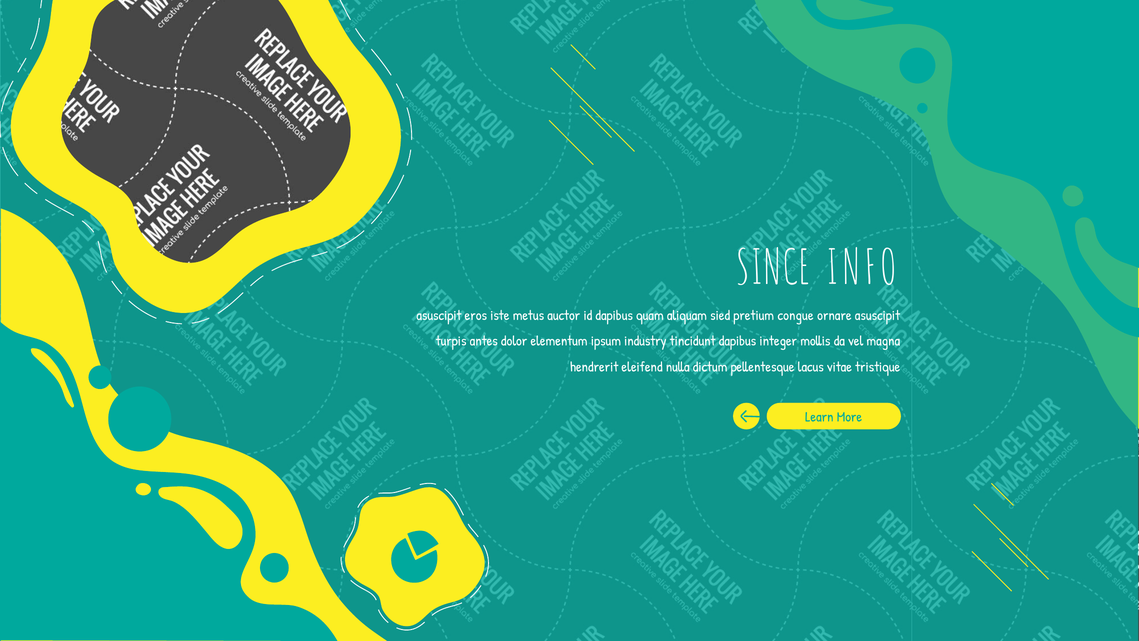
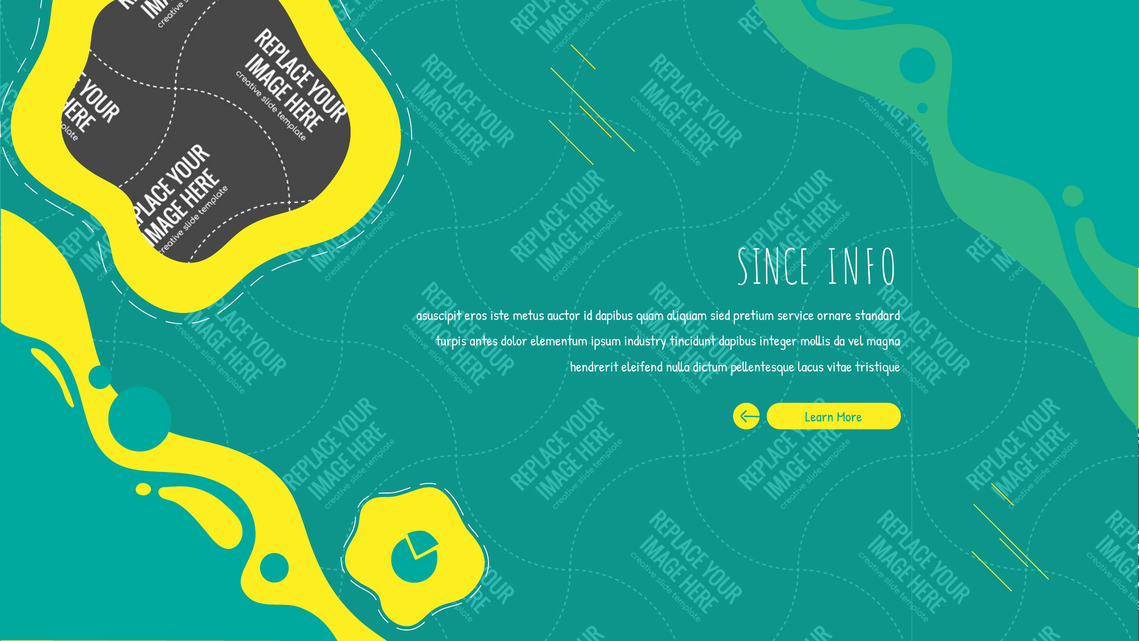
congue: congue -> service
ornare asuscipit: asuscipit -> standard
